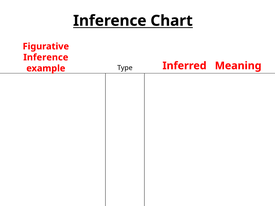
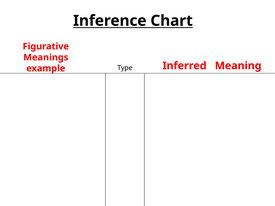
Inference at (46, 57): Inference -> Meanings
